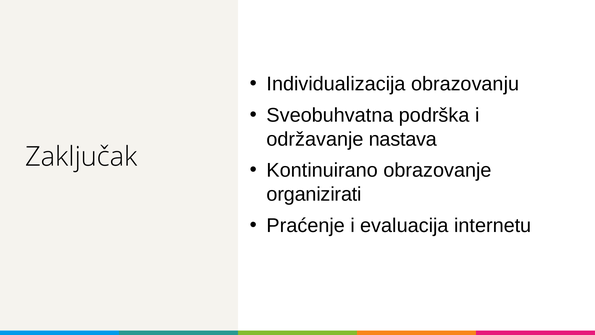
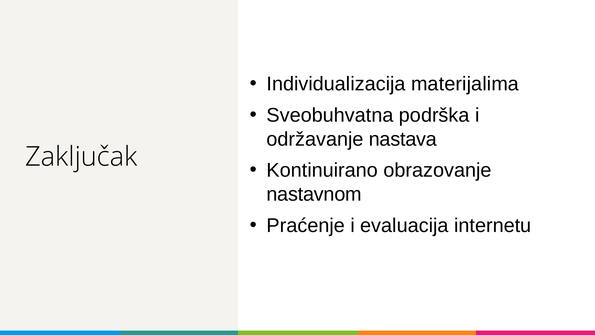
obrazovanju: obrazovanju -> materijalima
organizirati: organizirati -> nastavnom
